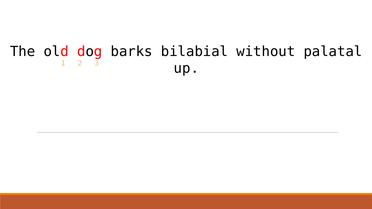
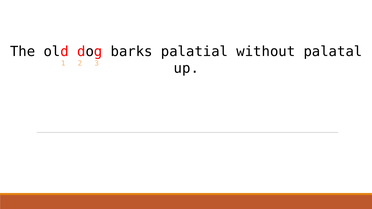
bilabial: bilabial -> palatial
